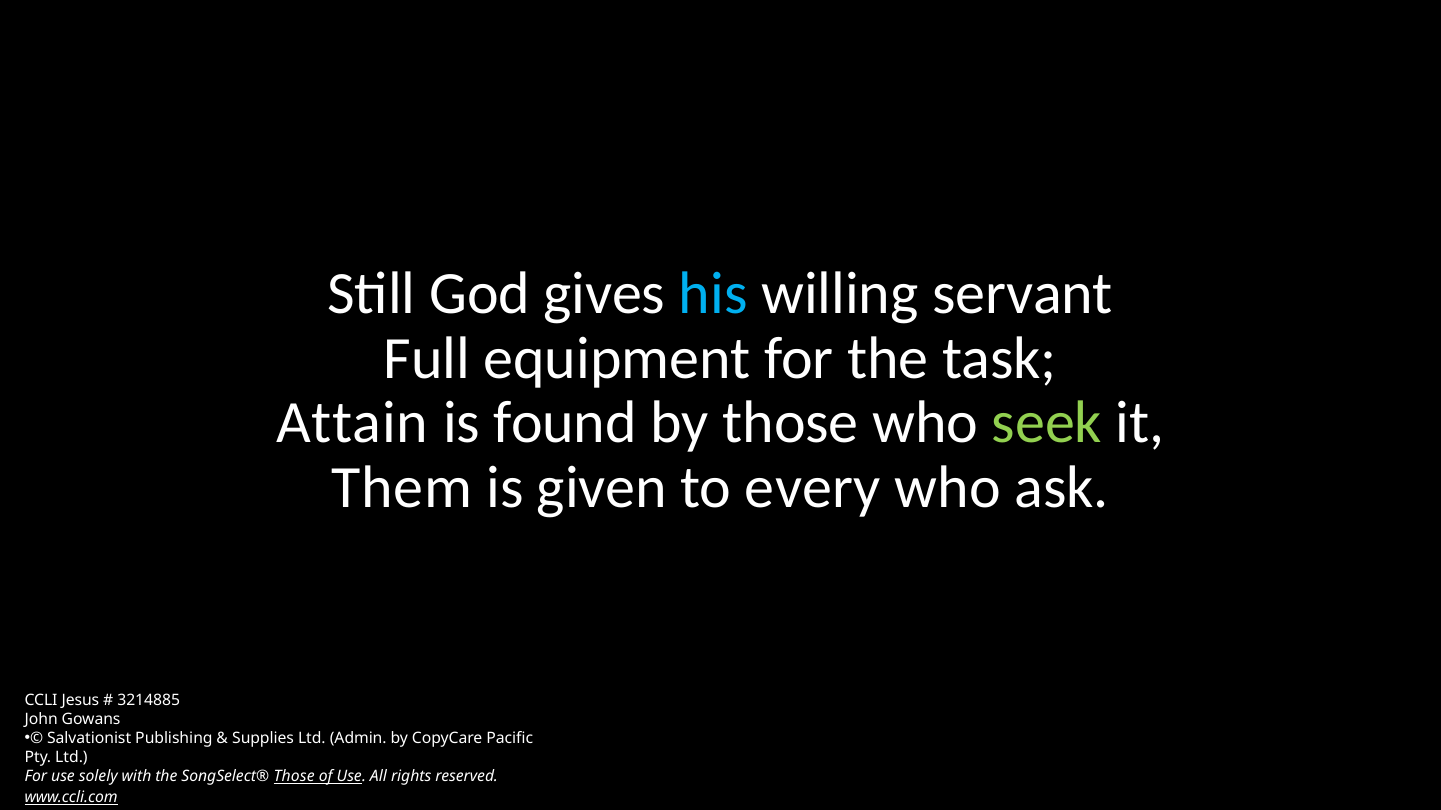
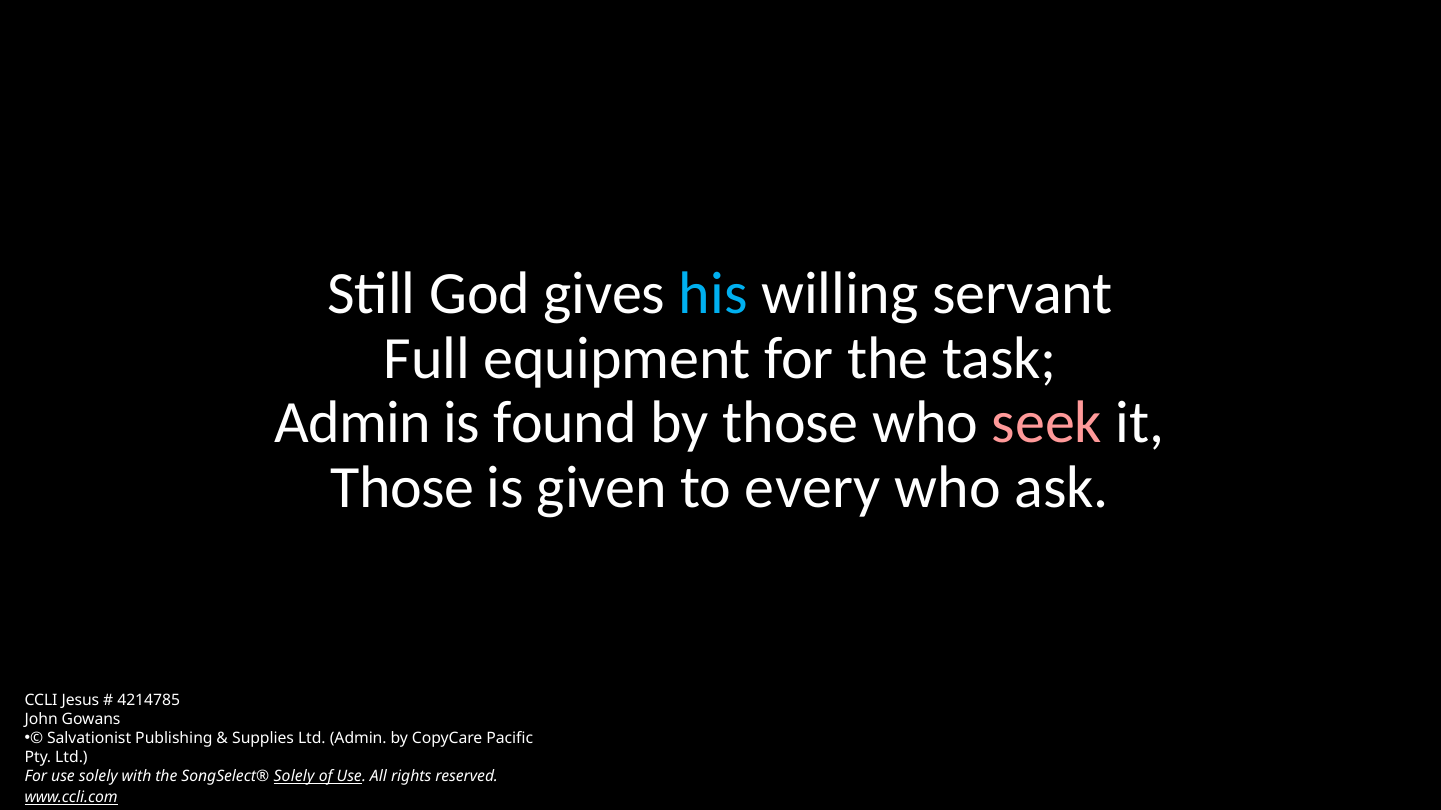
Attain at (352, 423): Attain -> Admin
seek colour: light green -> pink
Them at (402, 488): Them -> Those
3214885: 3214885 -> 4214785
SongSelect® Those: Those -> Solely
